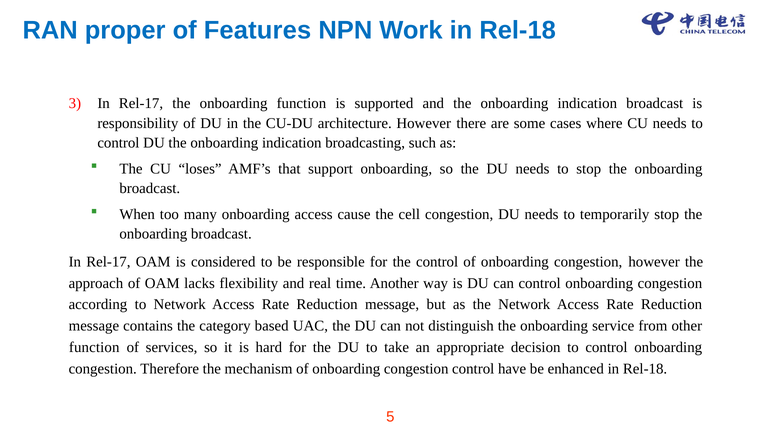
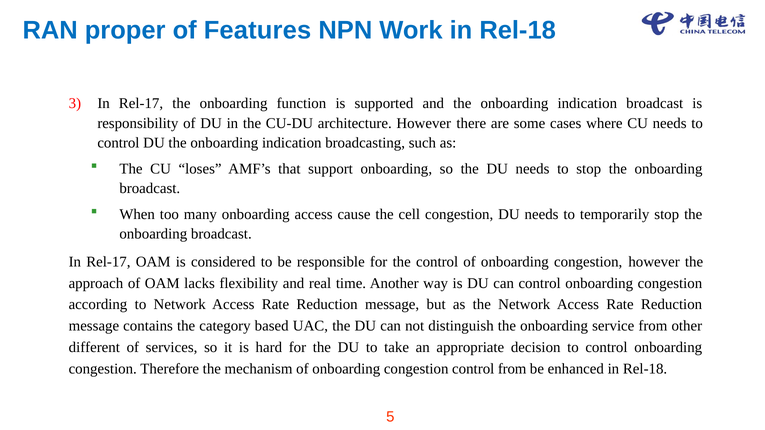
function at (94, 348): function -> different
control have: have -> from
